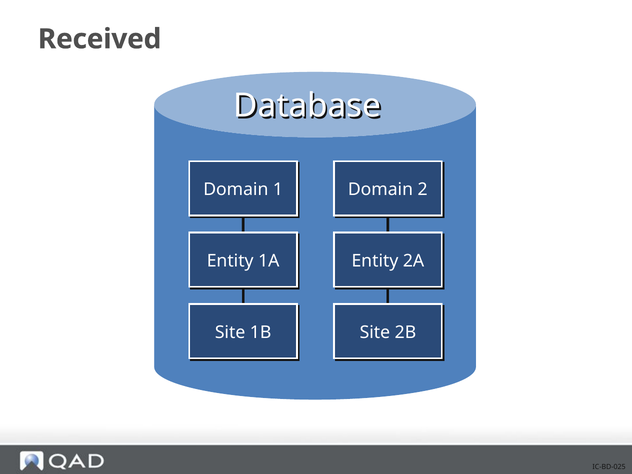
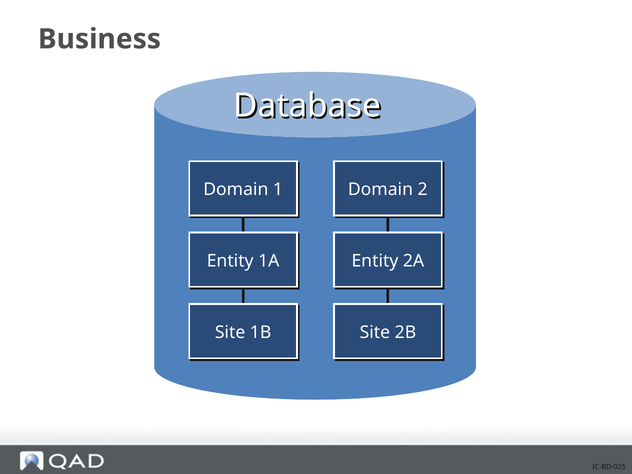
Received: Received -> Business
